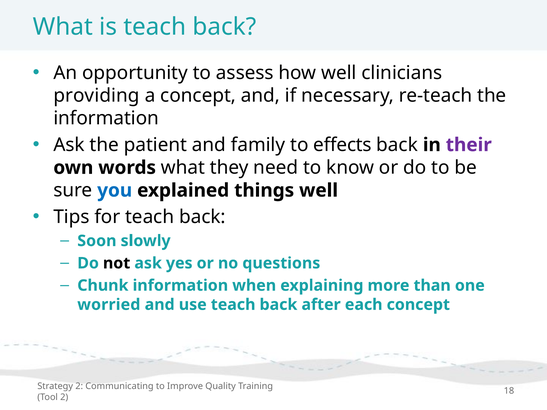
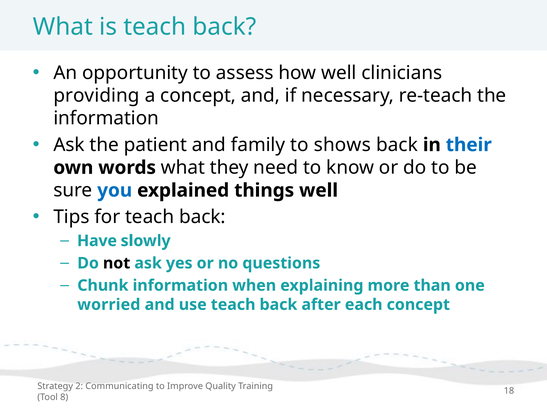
effects: effects -> shows
their colour: purple -> blue
Soon: Soon -> Have
Tool 2: 2 -> 8
